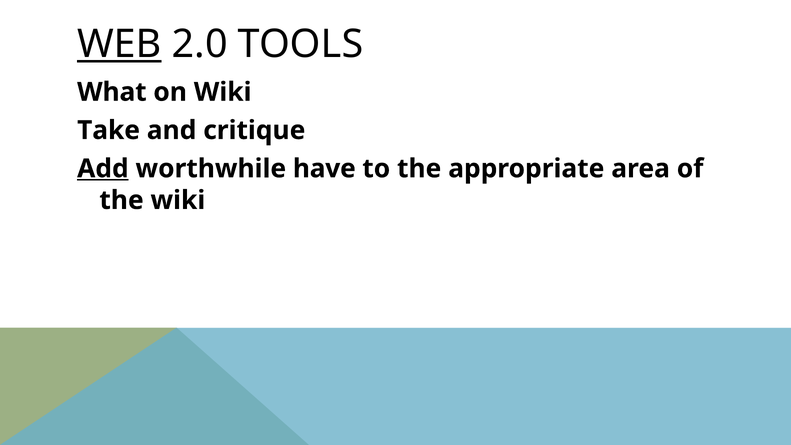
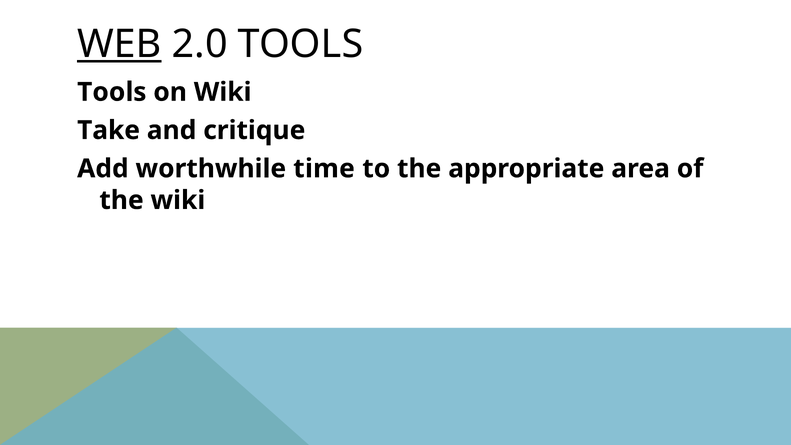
What at (112, 92): What -> Tools
Add underline: present -> none
have: have -> time
